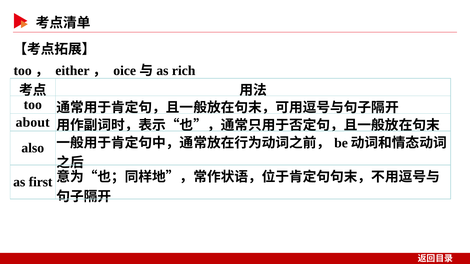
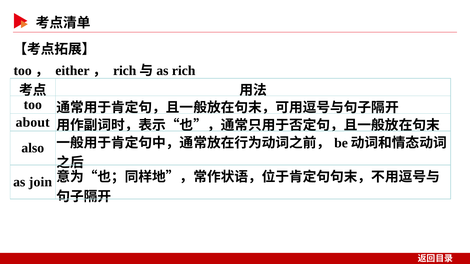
oice at (125, 71): oice -> rich
first: first -> join
